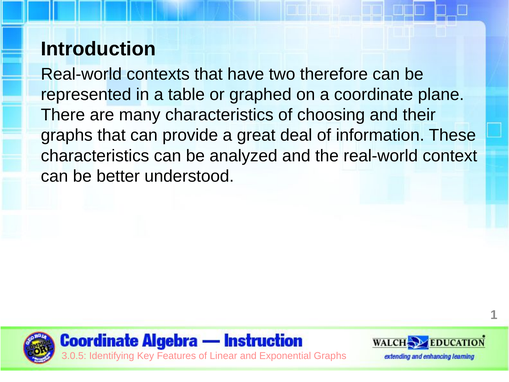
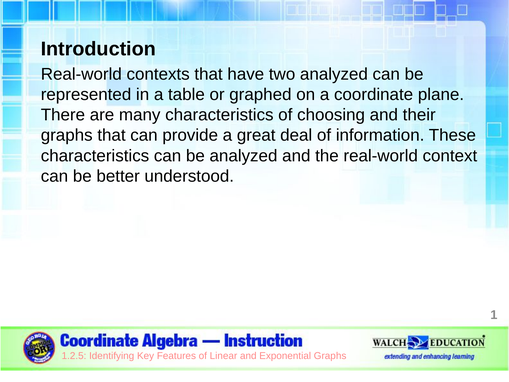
two therefore: therefore -> analyzed
3.0.5: 3.0.5 -> 1.2.5
